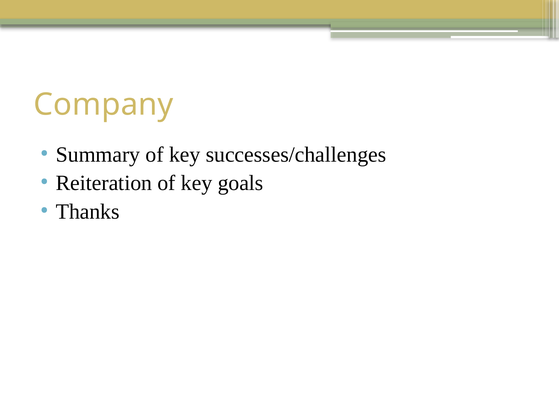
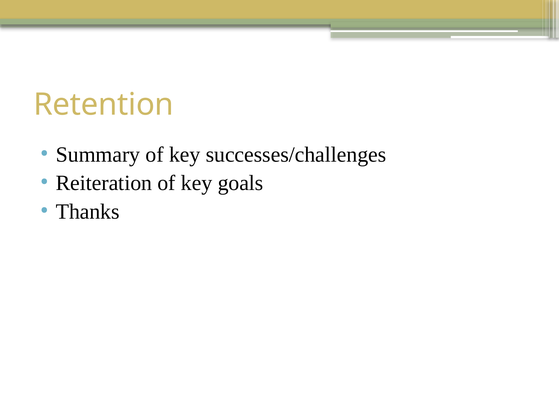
Company: Company -> Retention
